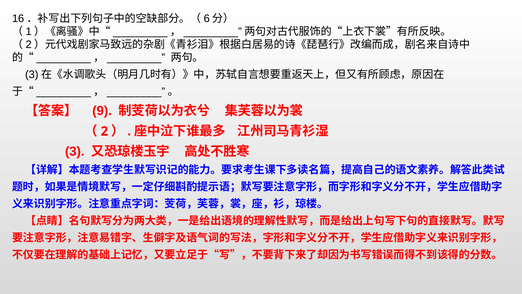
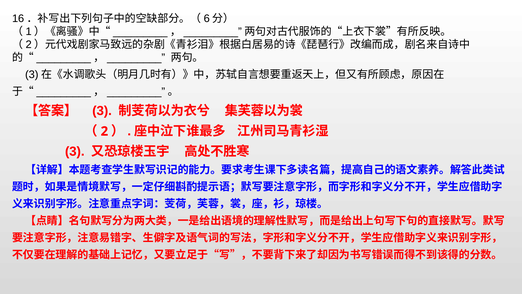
9 at (102, 111): 9 -> 3
